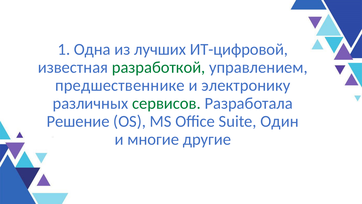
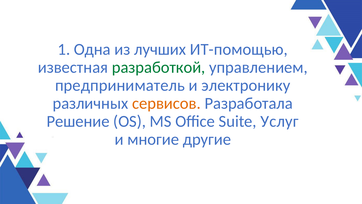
ИТ-цифровой: ИТ-цифровой -> ИТ-помощью
предшественнике: предшественнике -> предприниматель
сервисов colour: green -> orange
Один: Один -> Услуг
